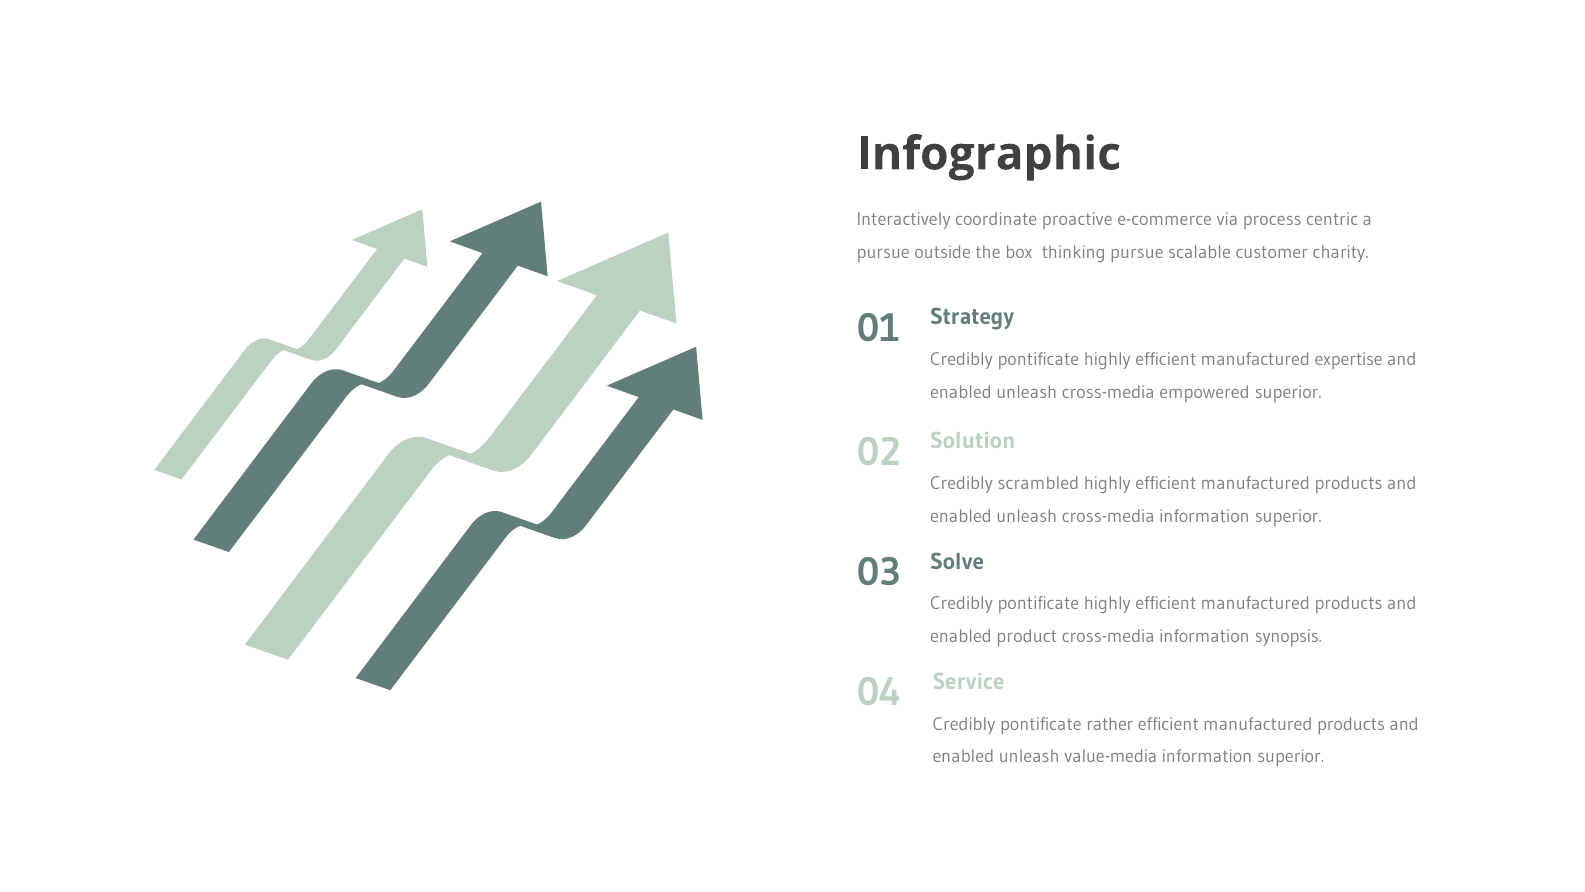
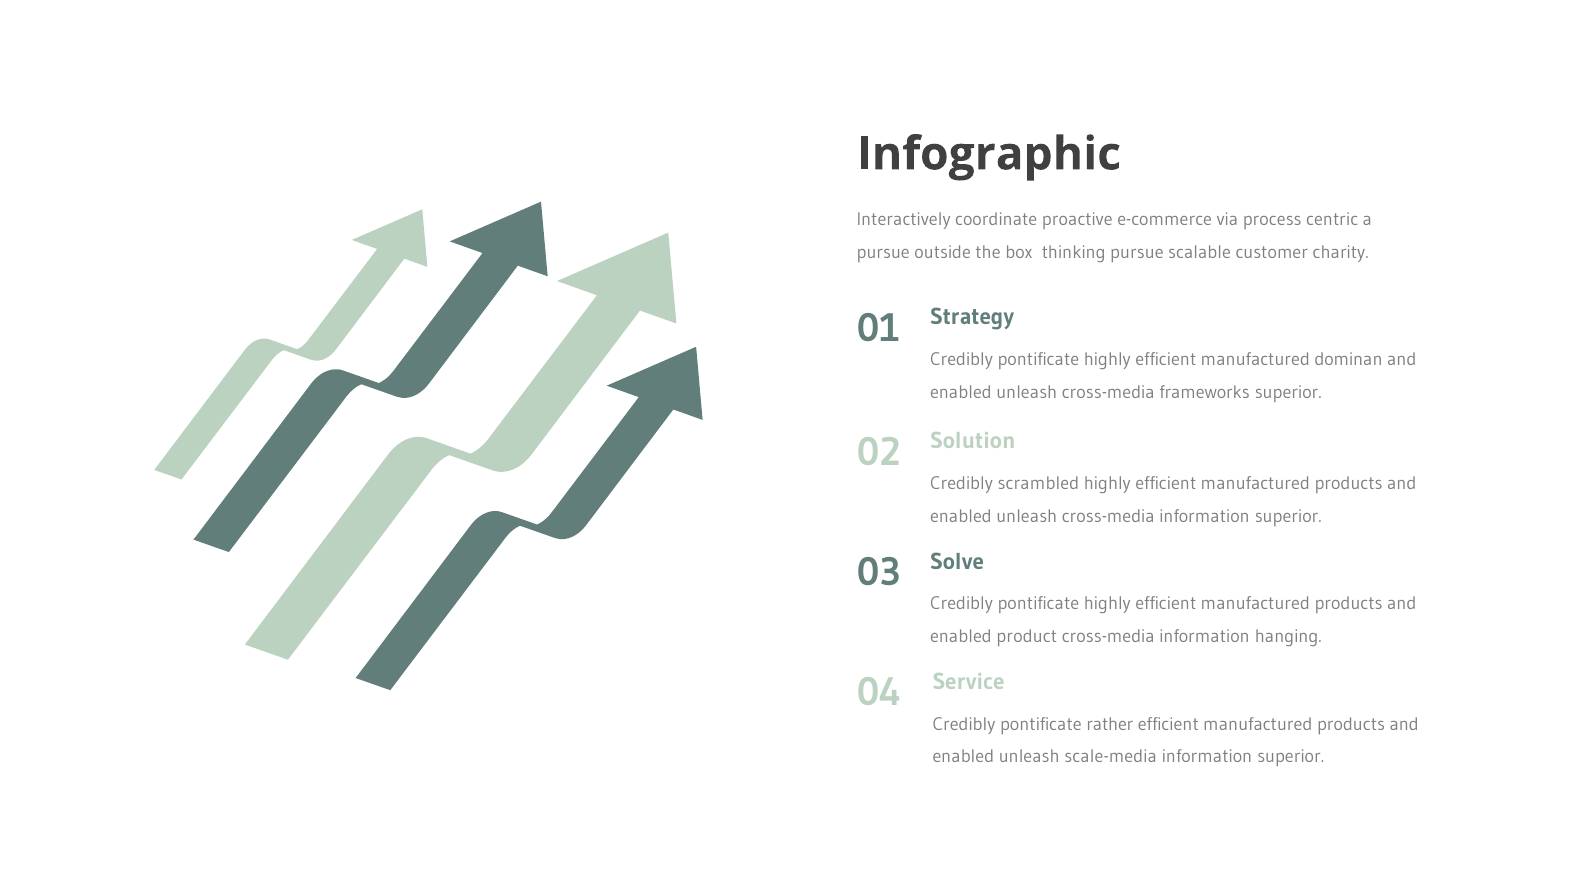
expertise: expertise -> dominan
empowered: empowered -> frameworks
synopsis: synopsis -> hanging
value-media: value-media -> scale-media
